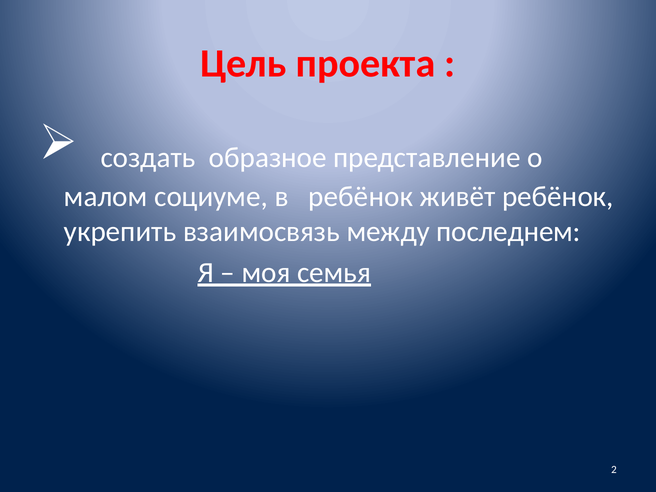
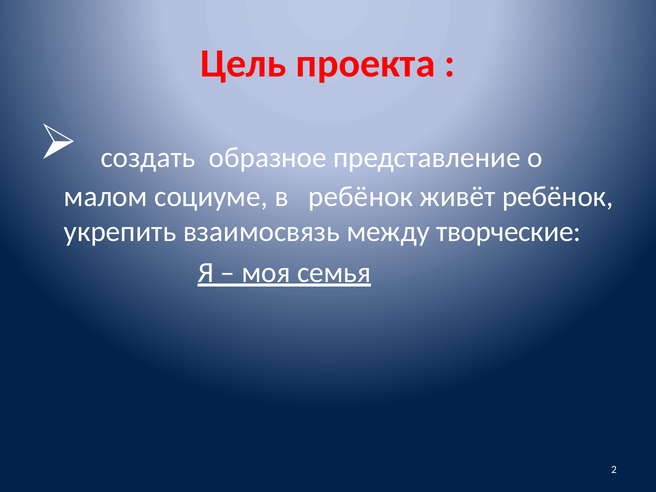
последнем: последнем -> творческие
